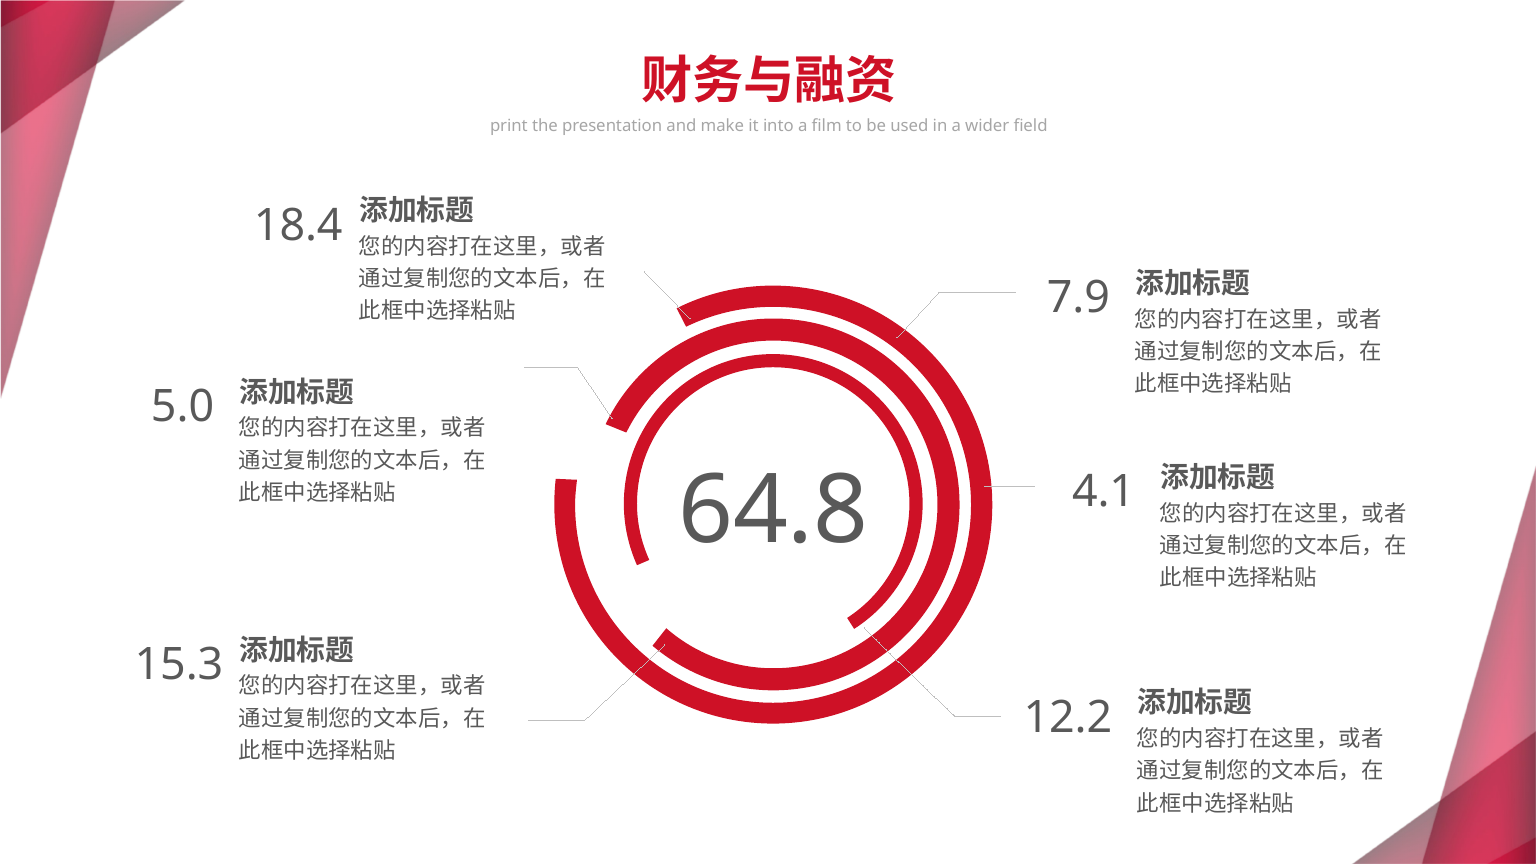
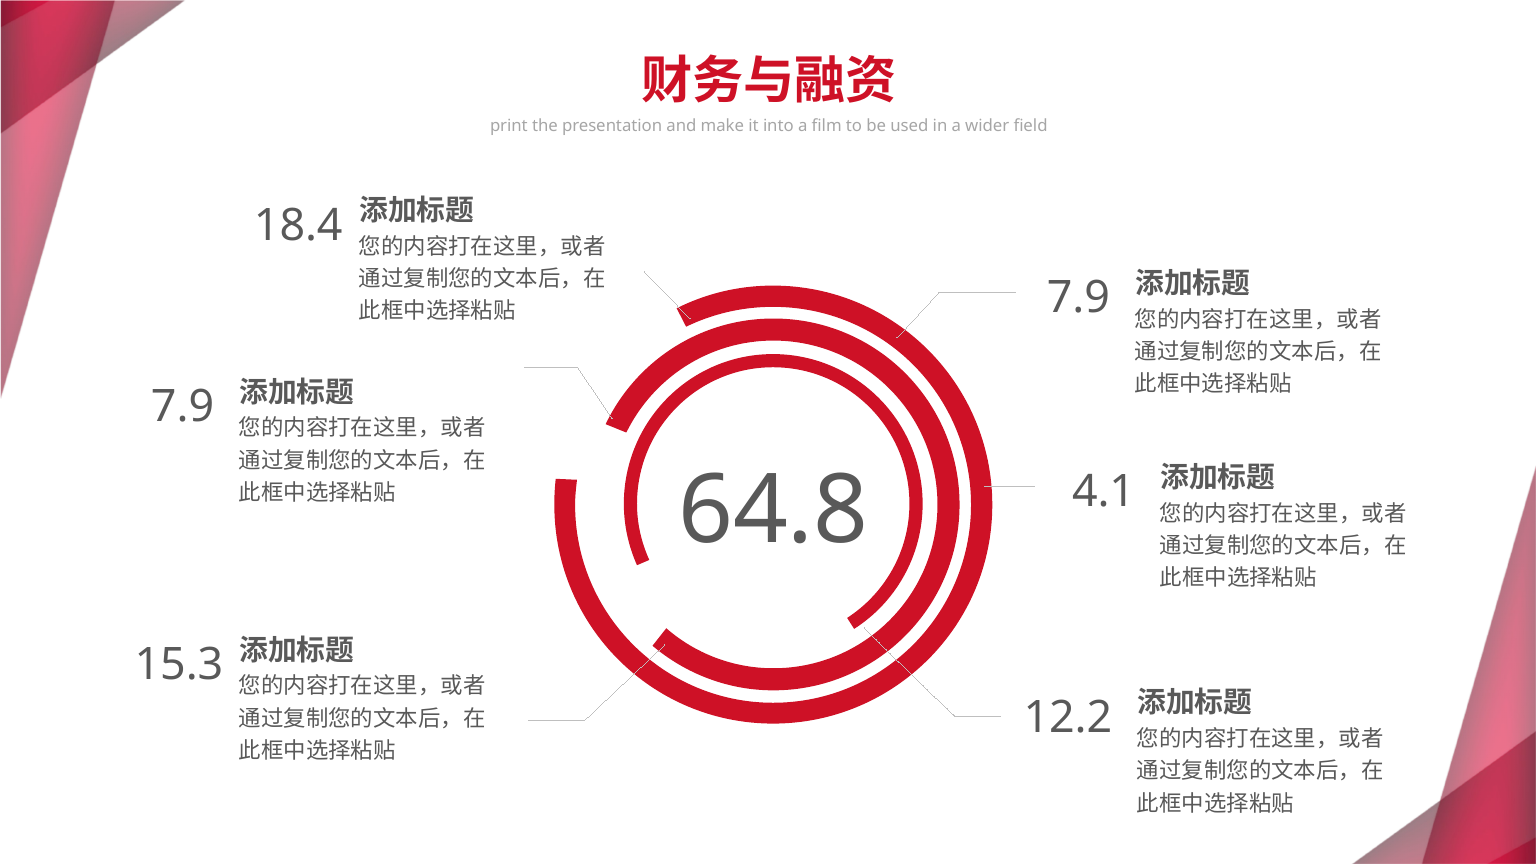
5.0 at (183, 407): 5.0 -> 7.9
